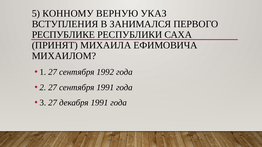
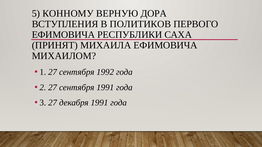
УКАЗ: УКАЗ -> ДОРА
ЗАНИМАЛСЯ: ЗАНИМАЛСЯ -> ПОЛИТИКОВ
РЕСПУБЛИКЕ at (63, 35): РЕСПУБЛИКЕ -> ЕФИМОВИЧА
